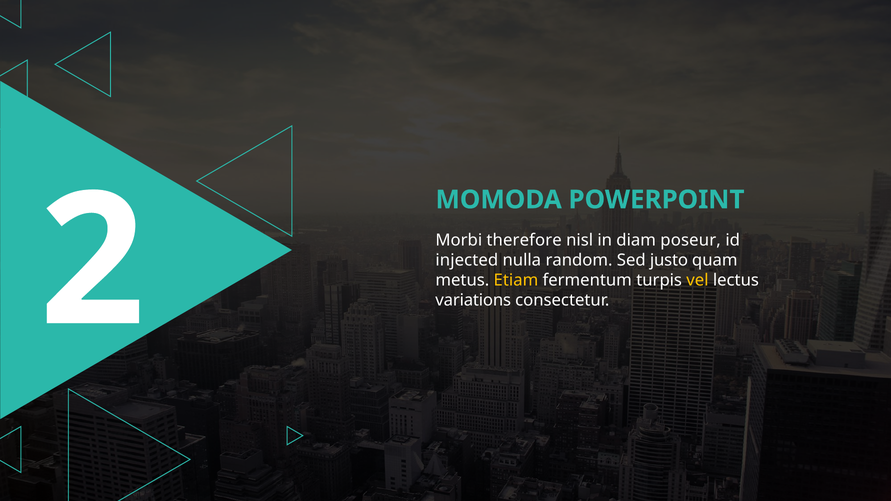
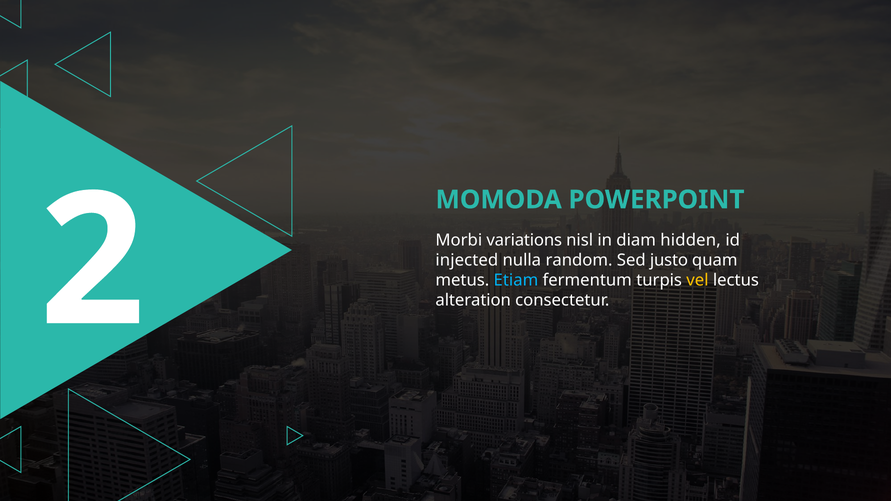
therefore: therefore -> variations
poseur: poseur -> hidden
Etiam colour: yellow -> light blue
variations: variations -> alteration
